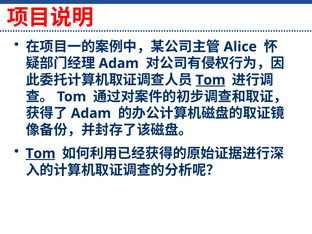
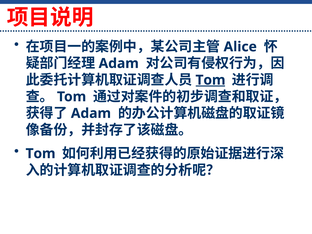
Tom at (41, 154) underline: present -> none
